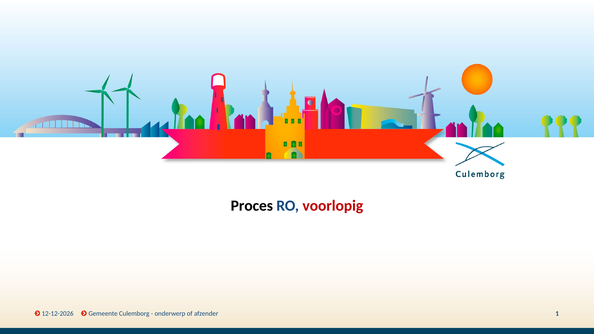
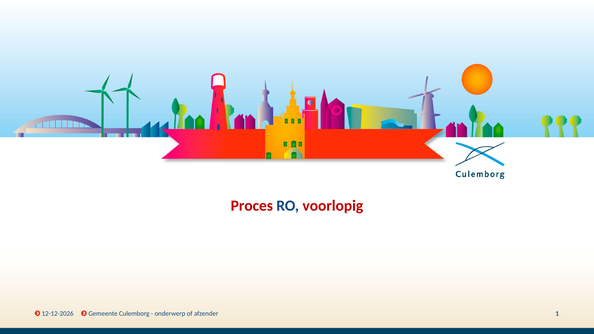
Proces colour: black -> red
